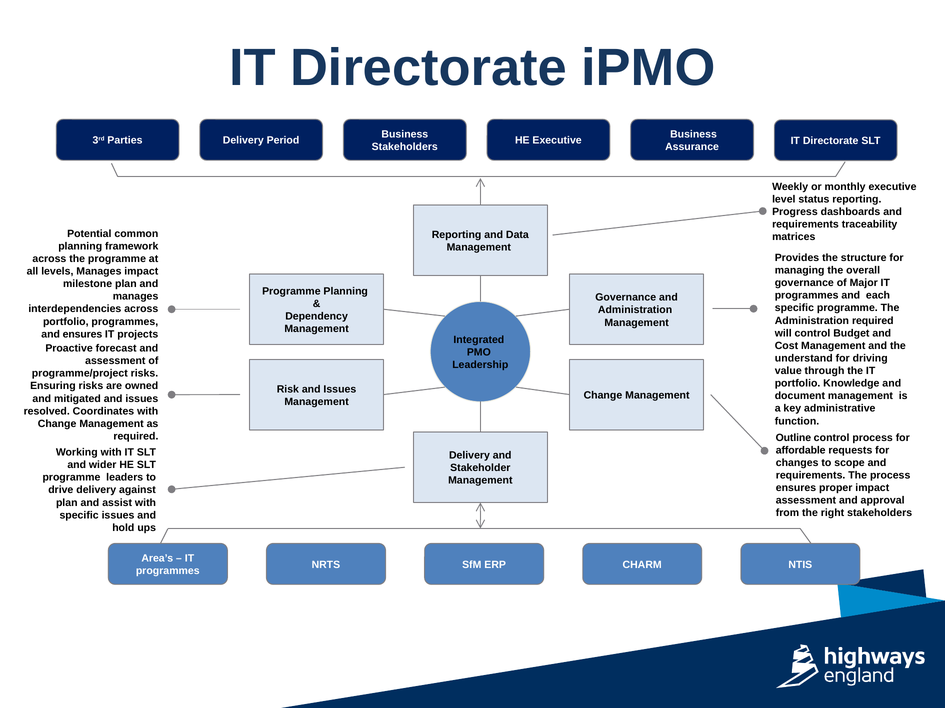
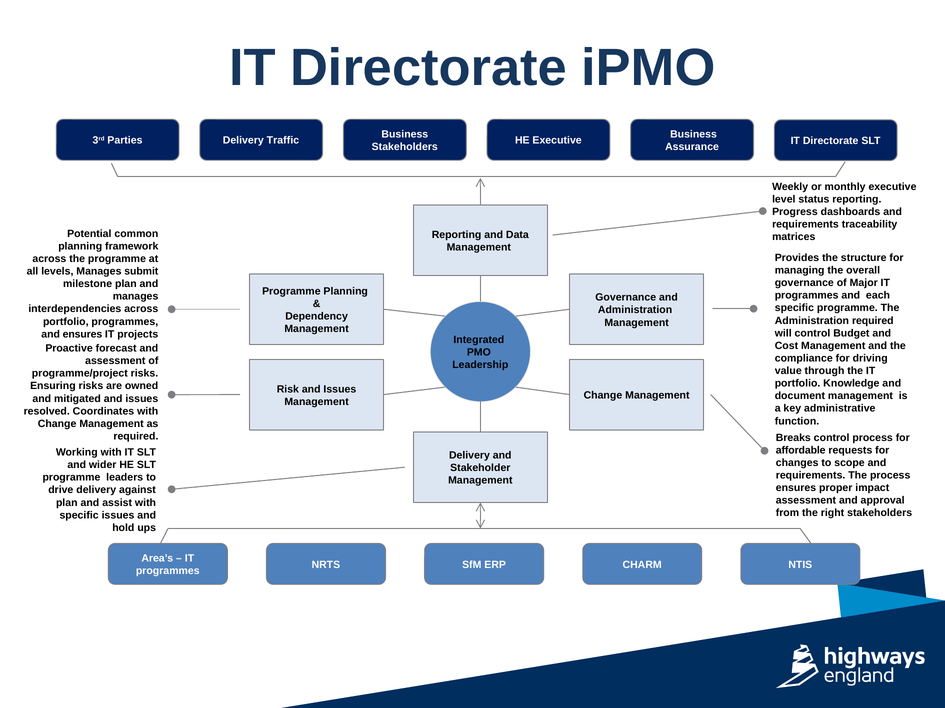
Period: Period -> Traffic
Manages impact: impact -> submit
understand: understand -> compliance
Outline: Outline -> Breaks
